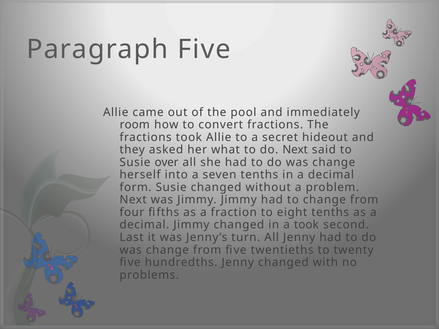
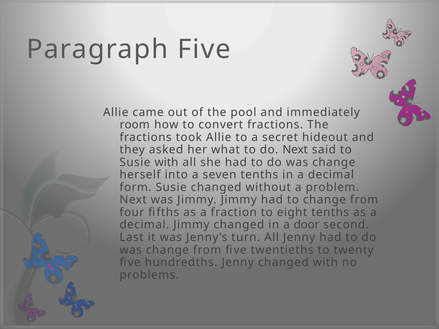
Susie over: over -> with
a took: took -> door
